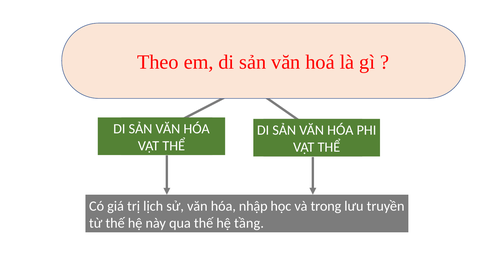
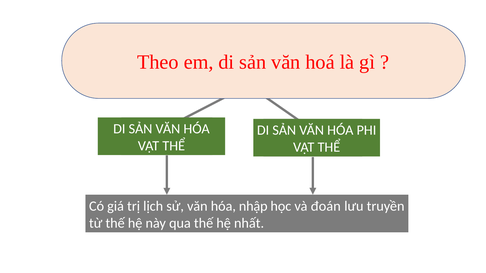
trong: trong -> đoán
tầng: tầng -> nhất
